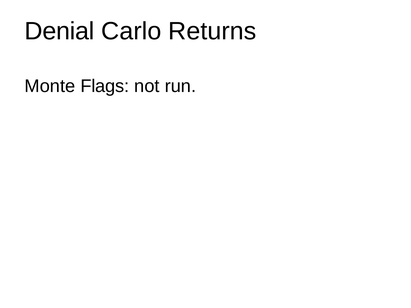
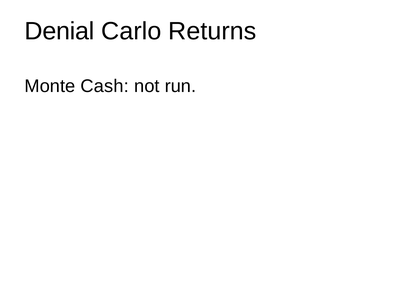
Flags: Flags -> Cash
